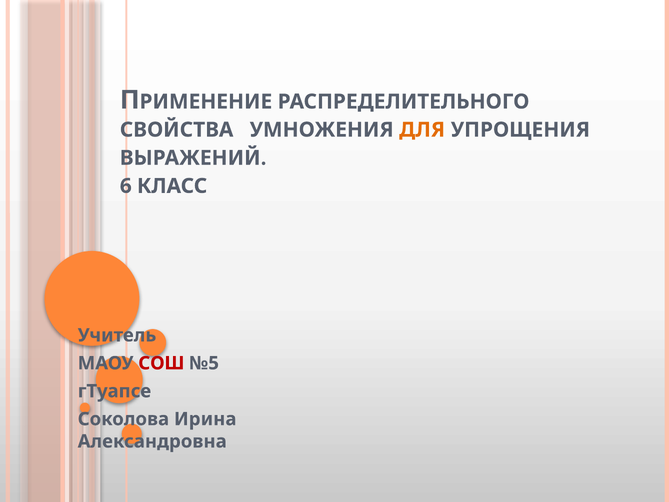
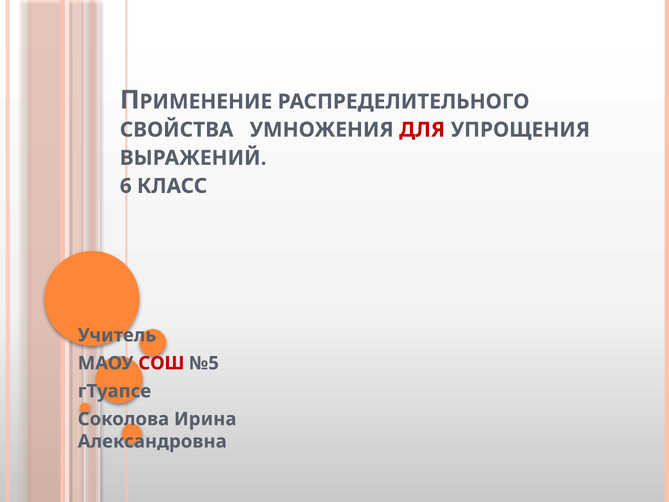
ДЛЯ colour: orange -> red
